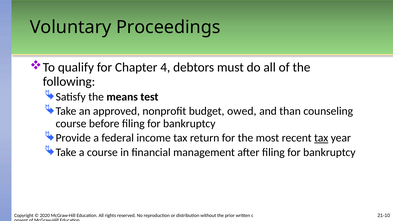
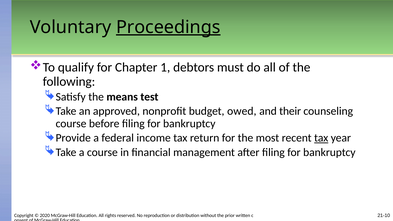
Proceedings underline: none -> present
4: 4 -> 1
than: than -> their
